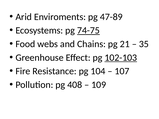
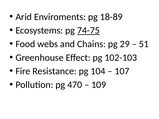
47-89: 47-89 -> 18-89
21: 21 -> 29
35: 35 -> 51
102-103 underline: present -> none
408: 408 -> 470
